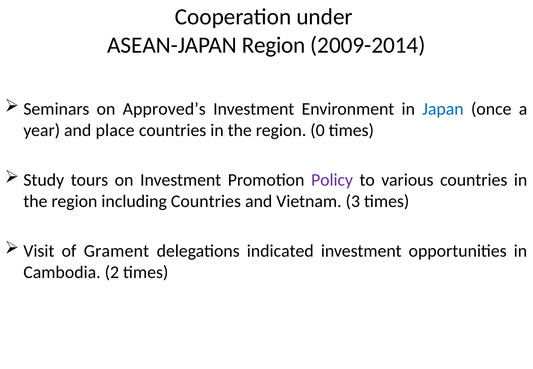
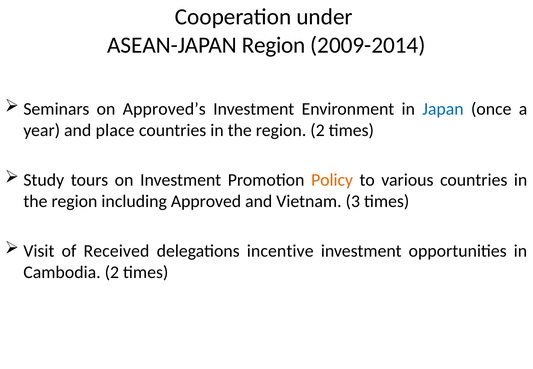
region 0: 0 -> 2
Policy colour: purple -> orange
including Countries: Countries -> Approved
Grament: Grament -> Received
indicated: indicated -> incentive
